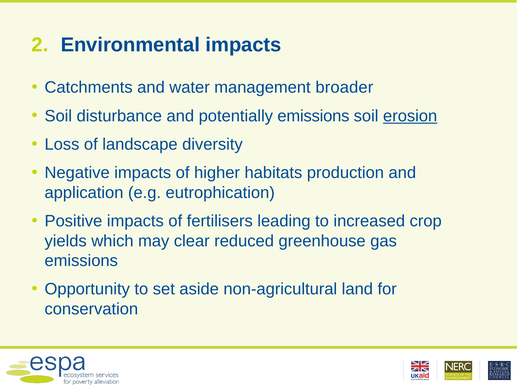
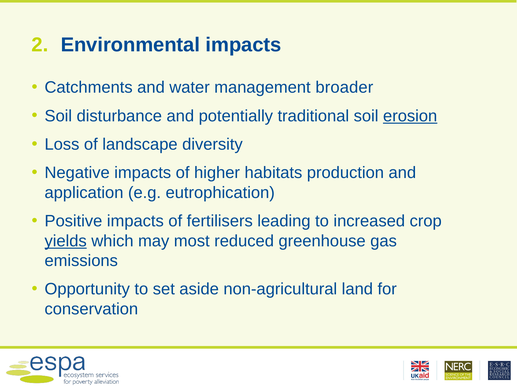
potentially emissions: emissions -> traditional
yields underline: none -> present
clear: clear -> most
